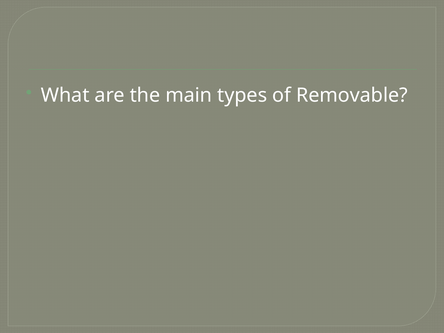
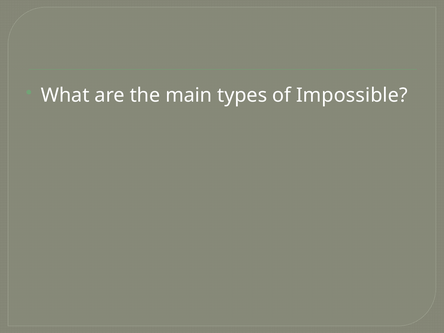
Removable: Removable -> Impossible
